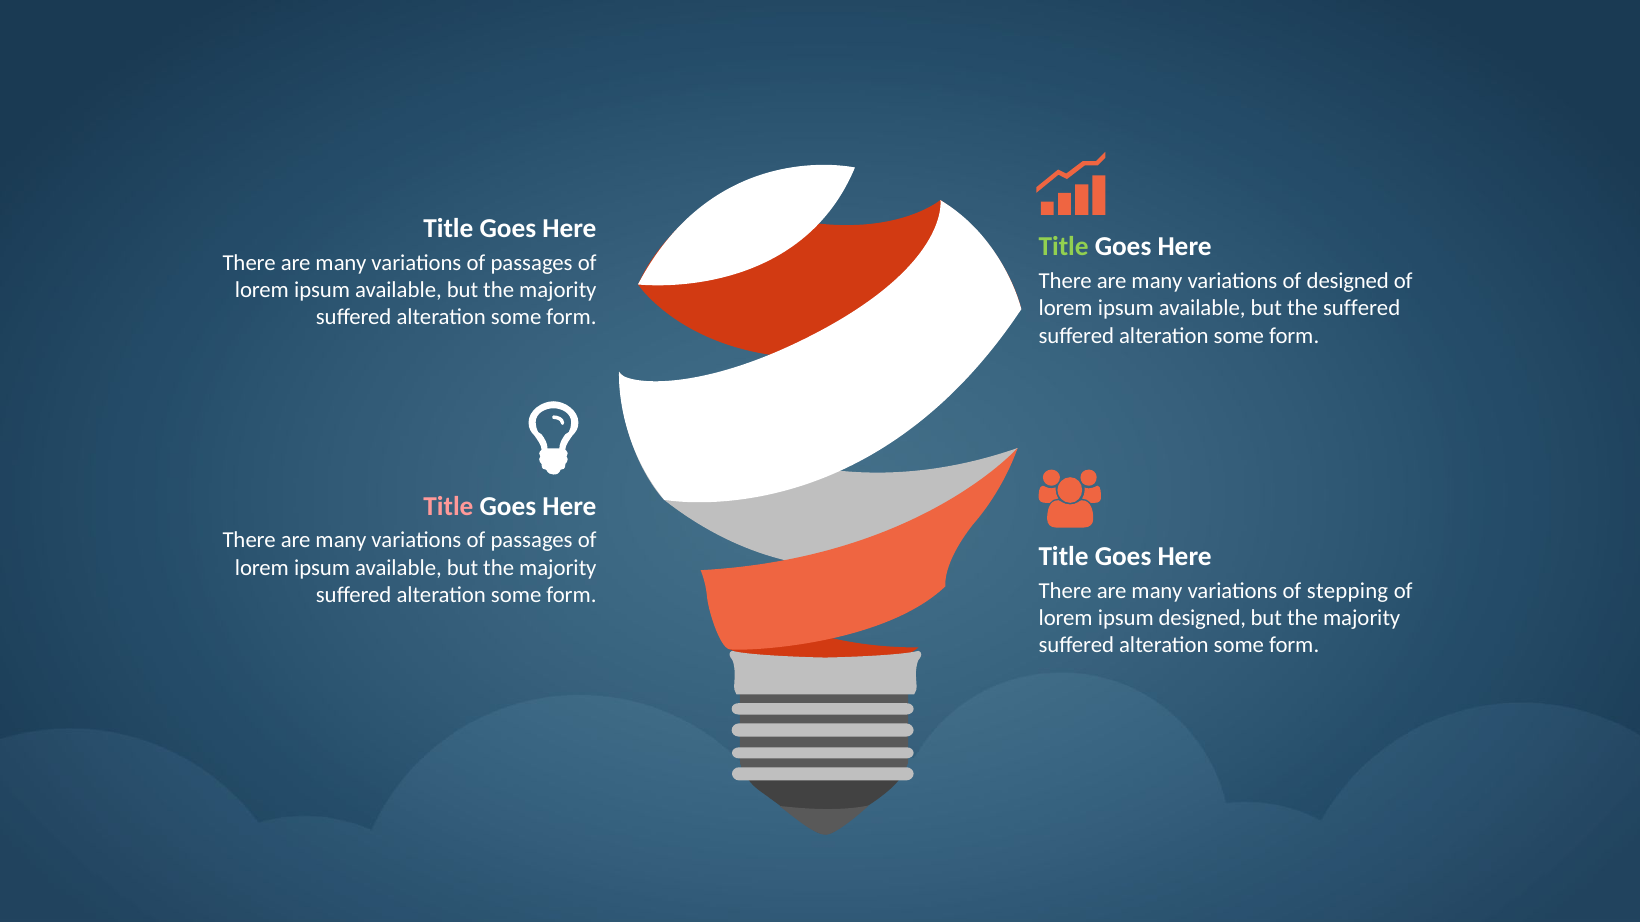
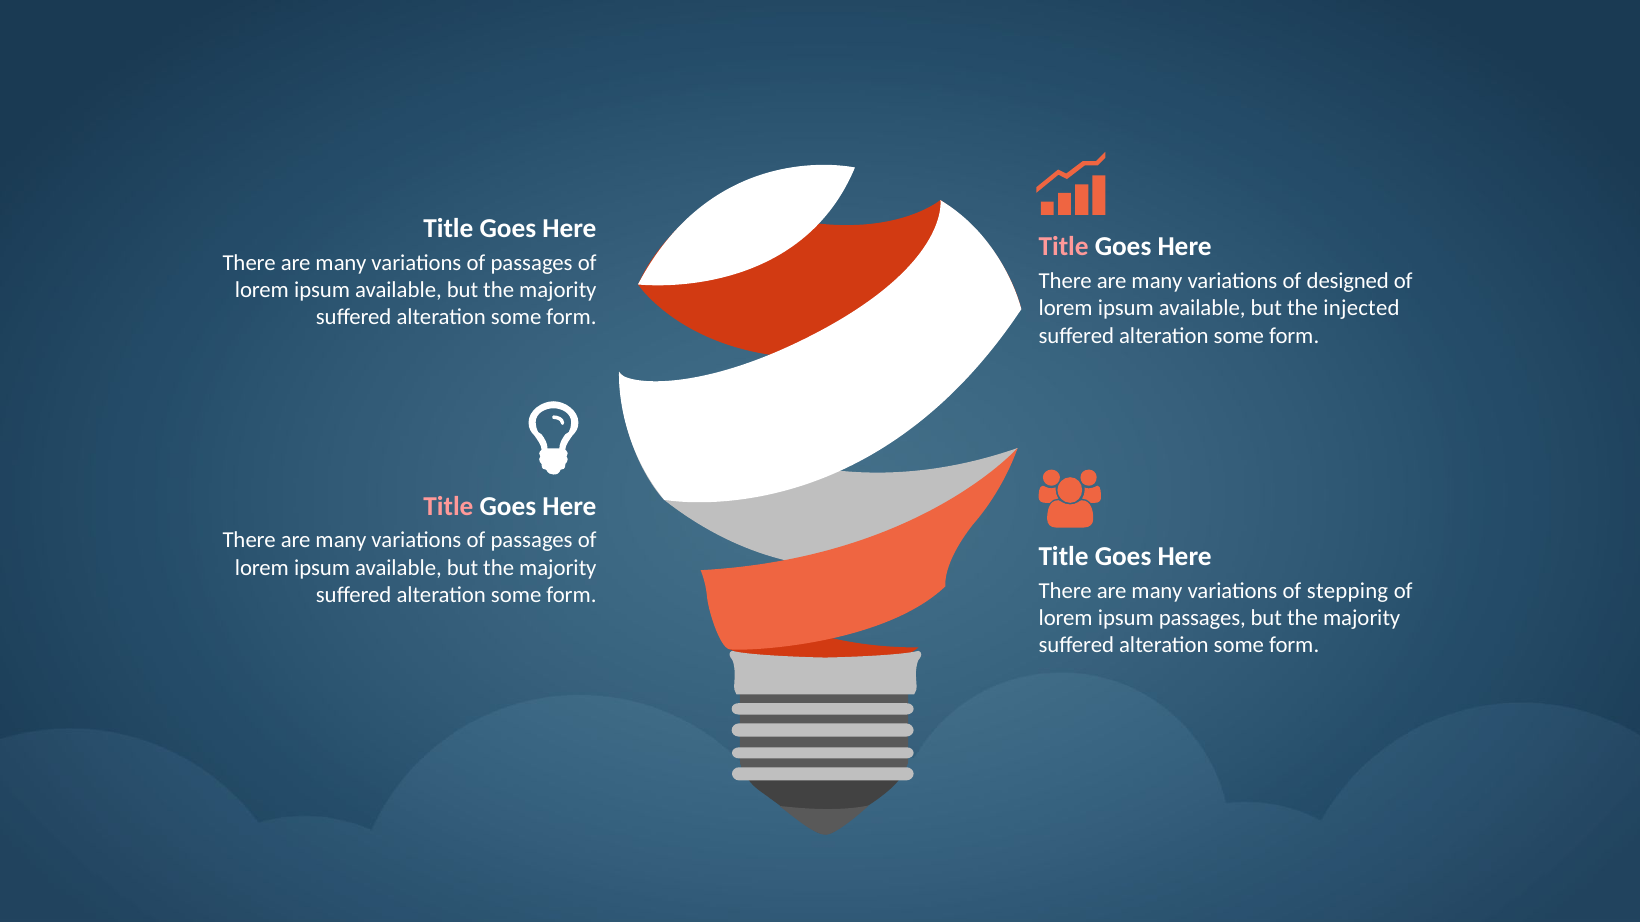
Title at (1064, 247) colour: light green -> pink
the suffered: suffered -> injected
ipsum designed: designed -> passages
